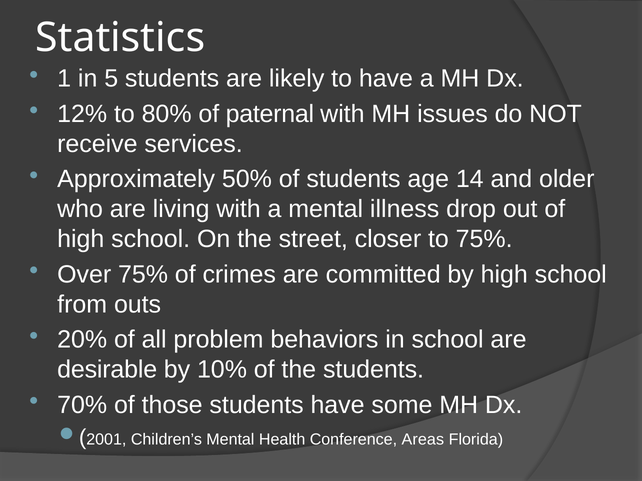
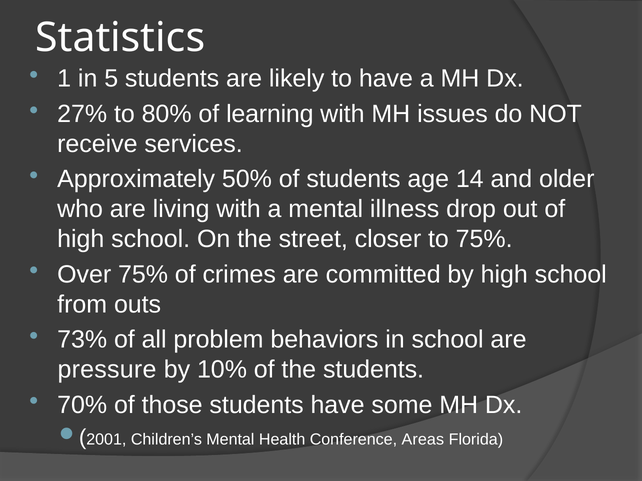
12%: 12% -> 27%
paternal: paternal -> learning
20%: 20% -> 73%
desirable: desirable -> pressure
